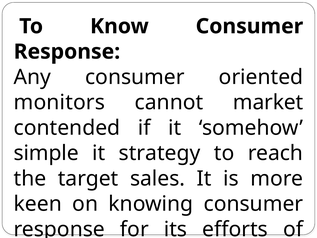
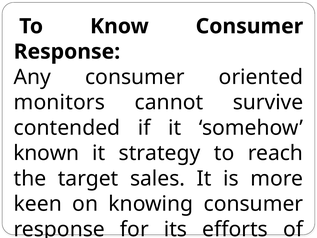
market: market -> survive
simple: simple -> known
